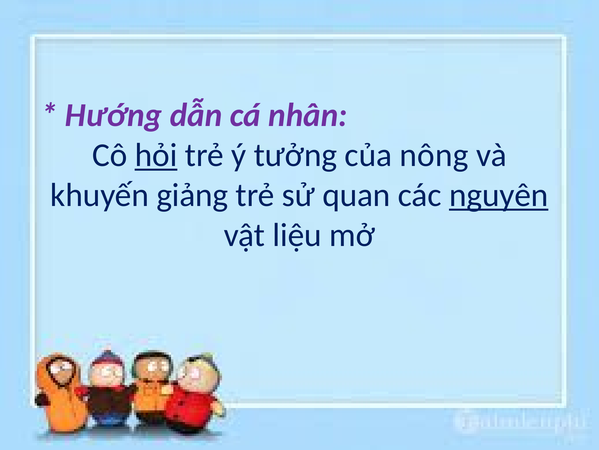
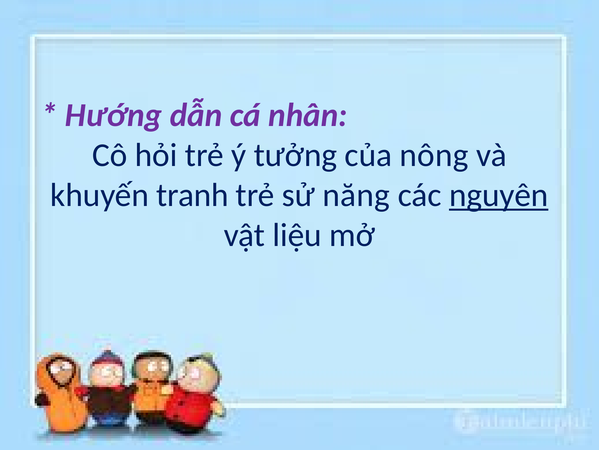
hỏi underline: present -> none
giảng: giảng -> tranh
quan: quan -> năng
